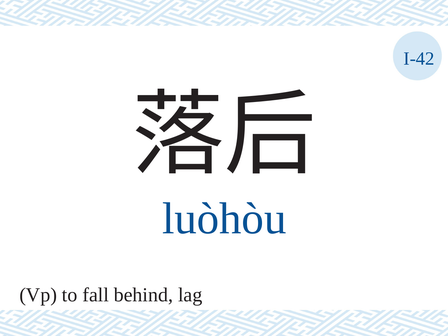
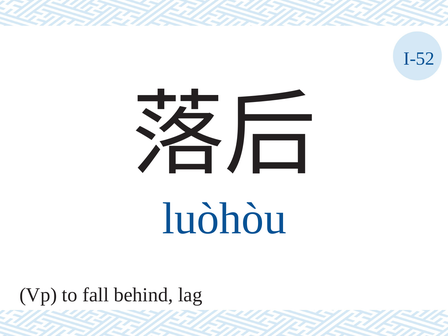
I-42: I-42 -> I-52
